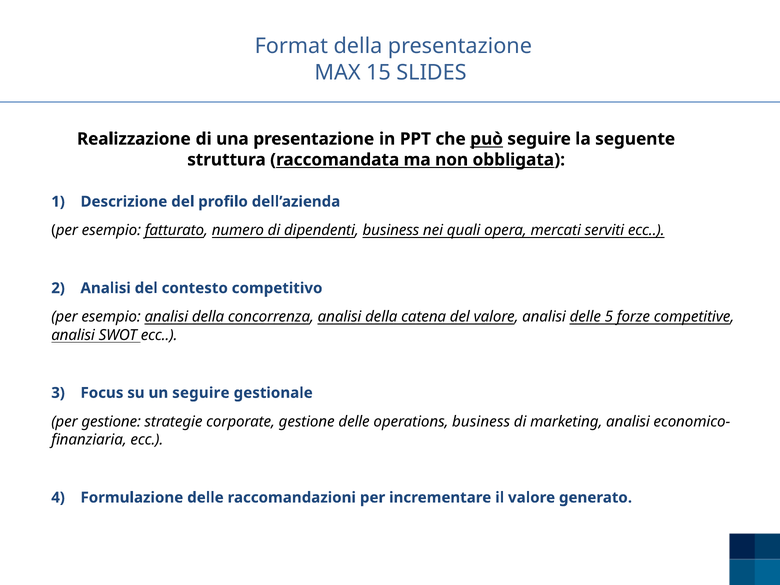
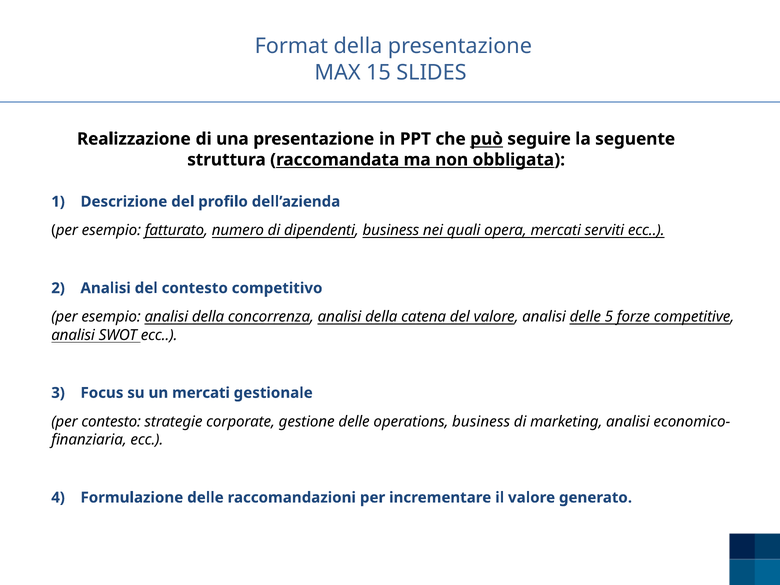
un seguire: seguire -> mercati
per gestione: gestione -> contesto
